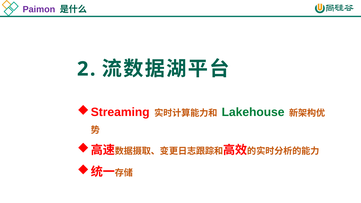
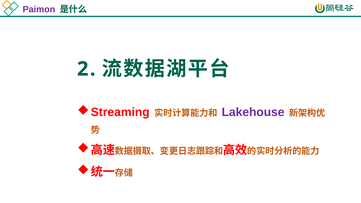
Lakehouse colour: green -> purple
